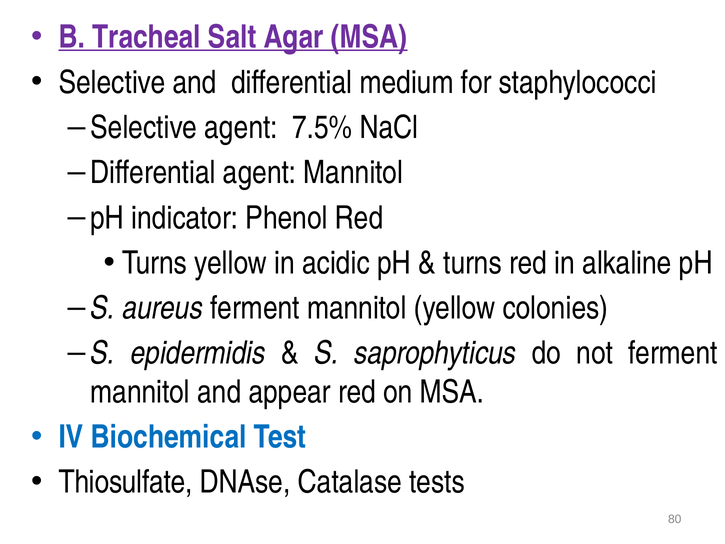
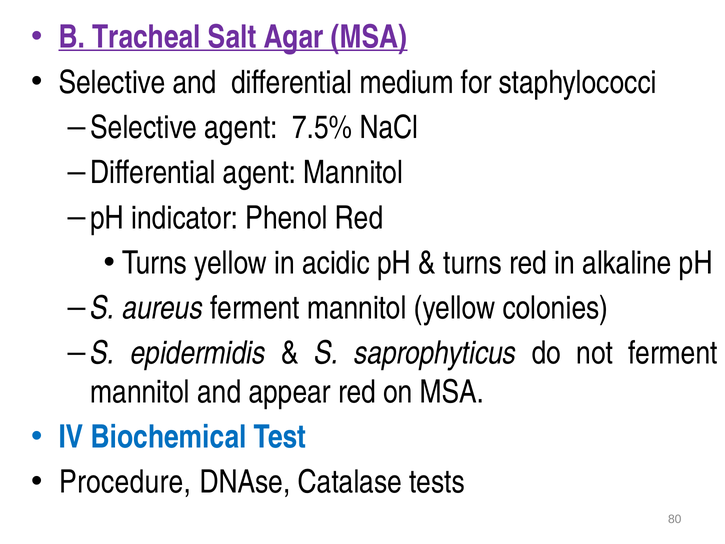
Thiosulfate: Thiosulfate -> Procedure
